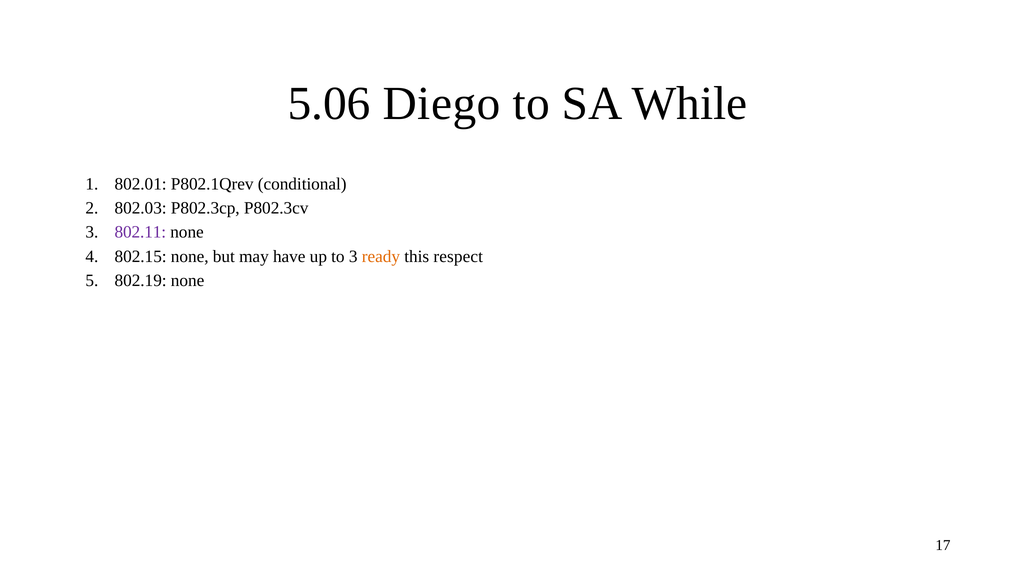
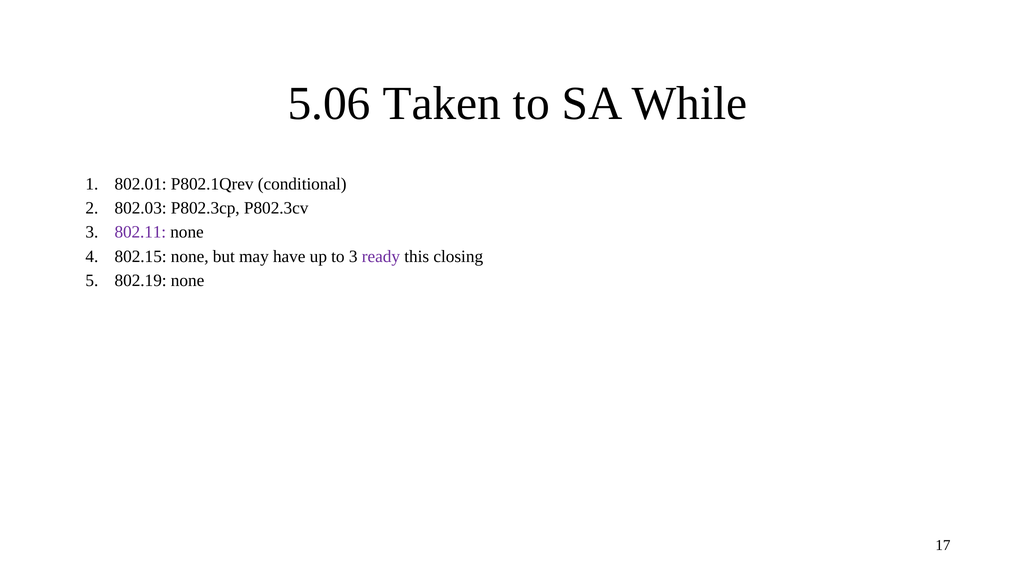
Diego: Diego -> Taken
ready colour: orange -> purple
respect: respect -> closing
